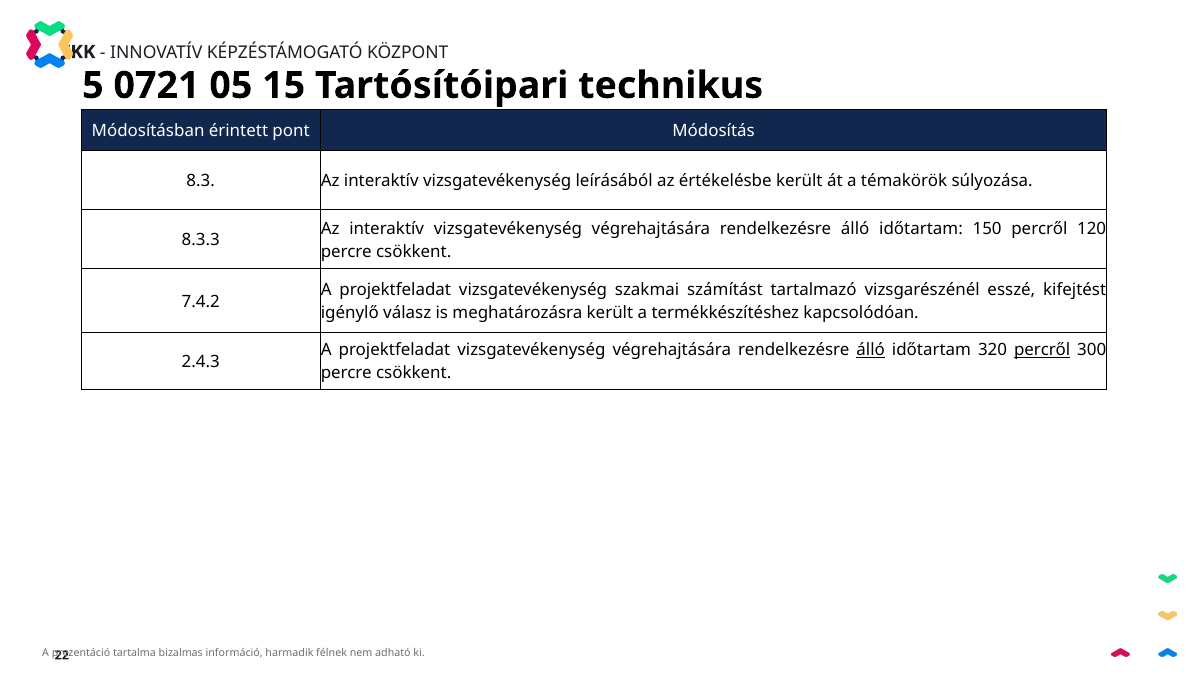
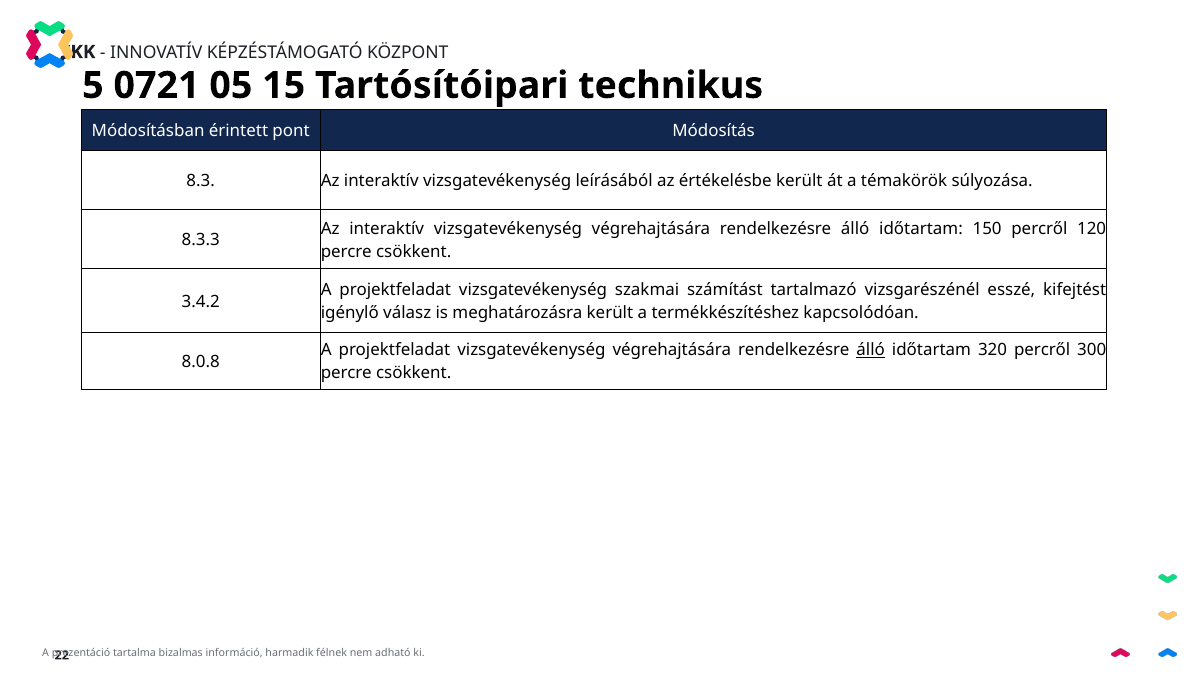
7.4.2: 7.4.2 -> 3.4.2
percről at (1042, 350) underline: present -> none
2.4.3: 2.4.3 -> 8.0.8
